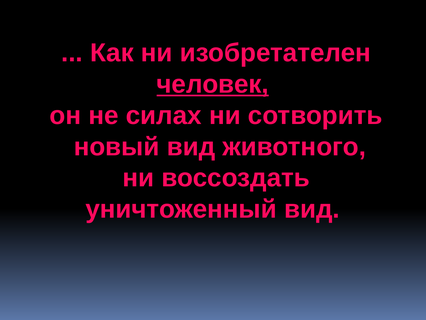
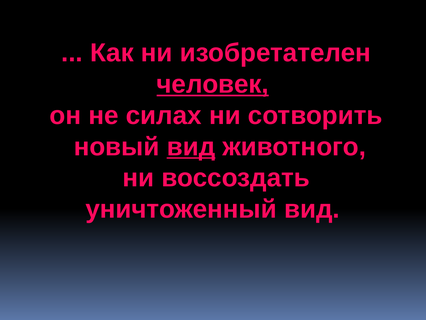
вид at (191, 147) underline: none -> present
